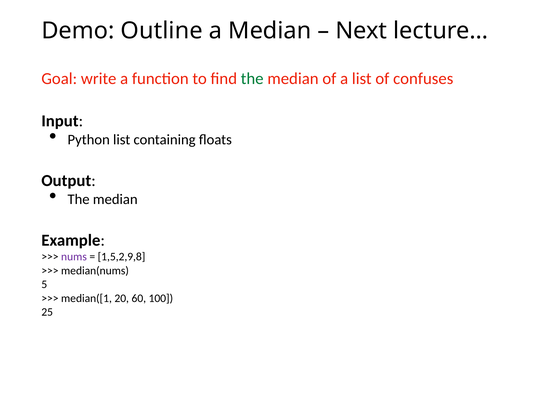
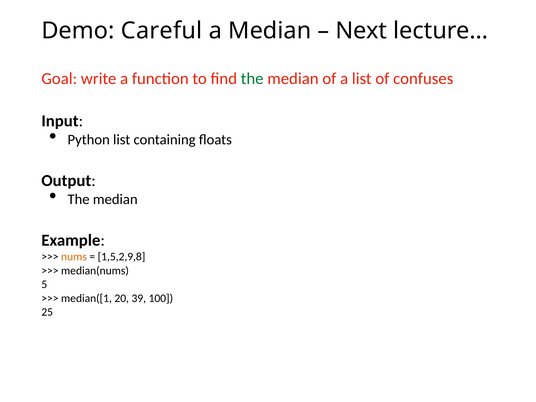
Outline: Outline -> Careful
nums colour: purple -> orange
60: 60 -> 39
